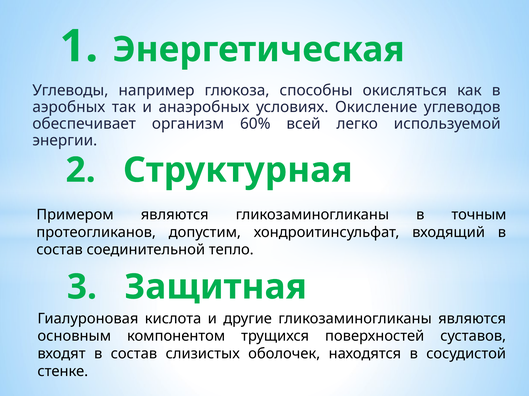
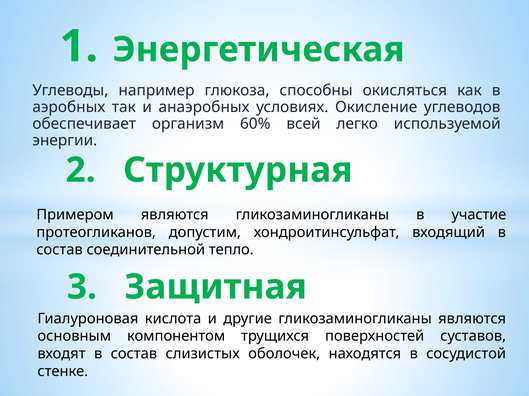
точным: точным -> участие
